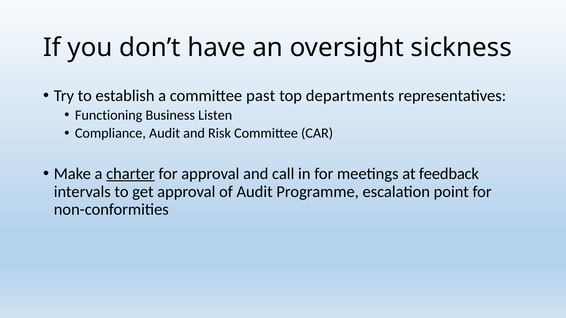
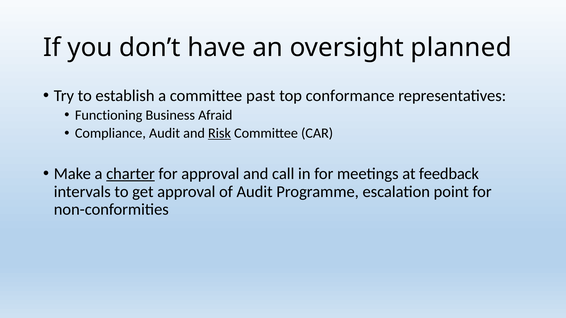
sickness: sickness -> planned
departments: departments -> conformance
Listen: Listen -> Afraid
Risk underline: none -> present
